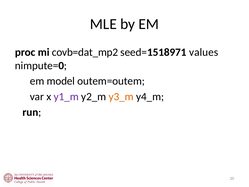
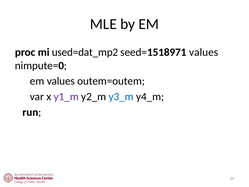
covb=dat_mp2: covb=dat_mp2 -> used=dat_mp2
em model: model -> values
y3_m colour: orange -> blue
